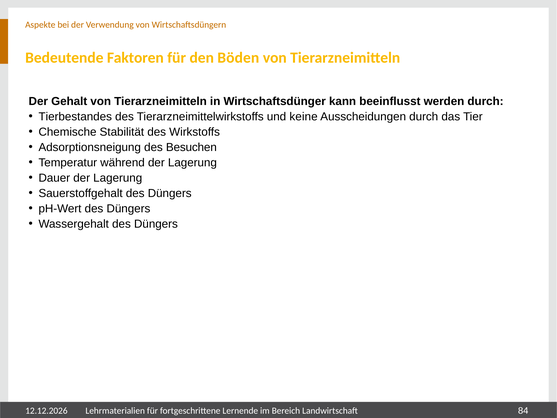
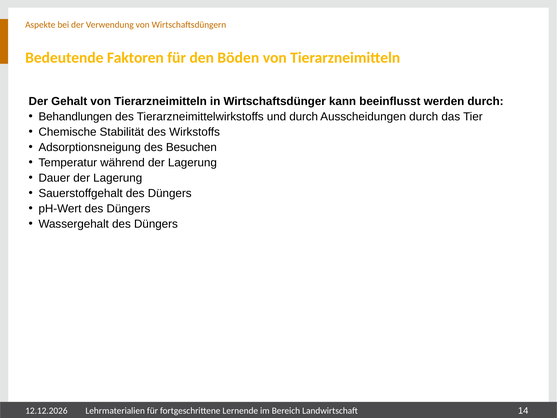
Tierbestandes: Tierbestandes -> Behandlungen
und keine: keine -> durch
84: 84 -> 14
